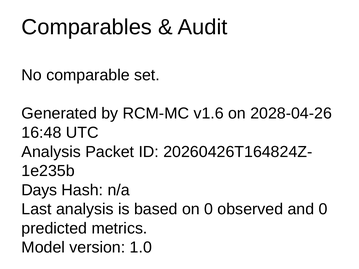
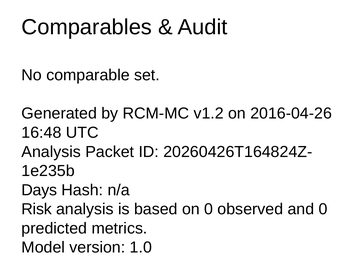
v1.6: v1.6 -> v1.2
2028-04-26: 2028-04-26 -> 2016-04-26
Last: Last -> Risk
